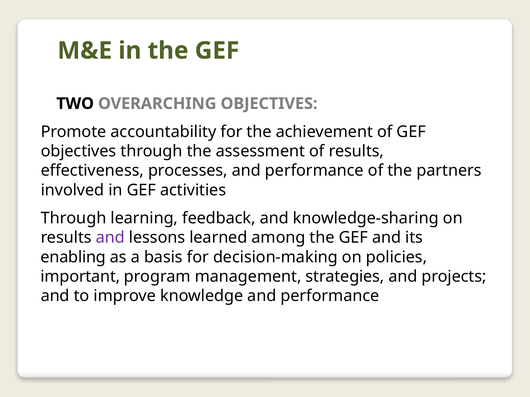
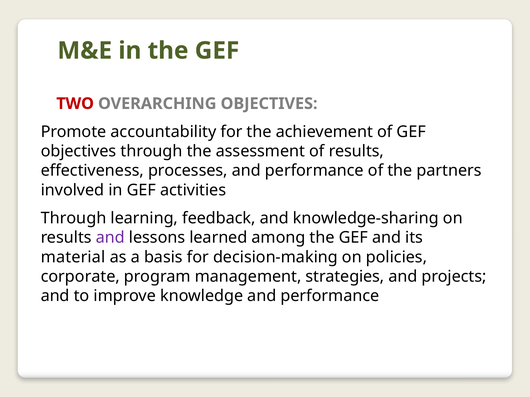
TWO colour: black -> red
enabling: enabling -> material
important: important -> corporate
